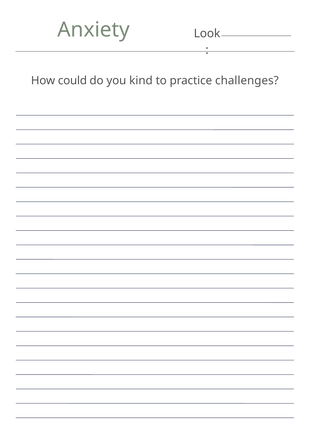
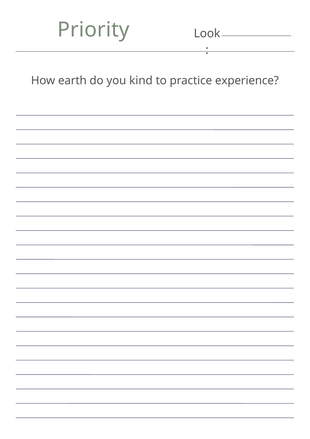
Anxiety: Anxiety -> Priority
could: could -> earth
challenges: challenges -> experience
